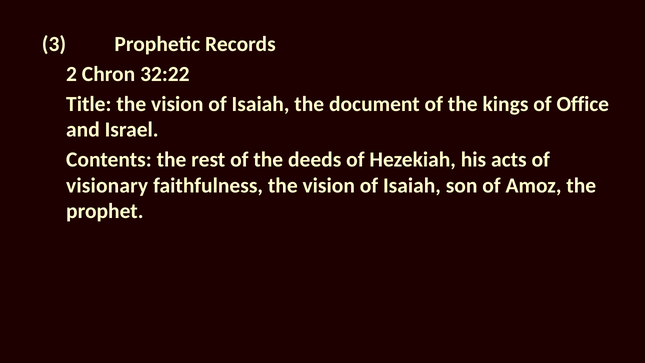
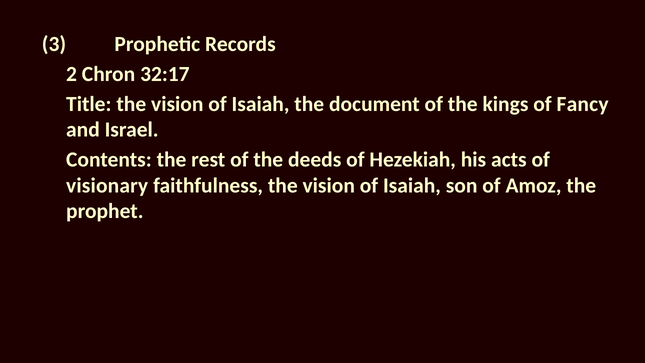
32:22: 32:22 -> 32:17
Office: Office -> Fancy
